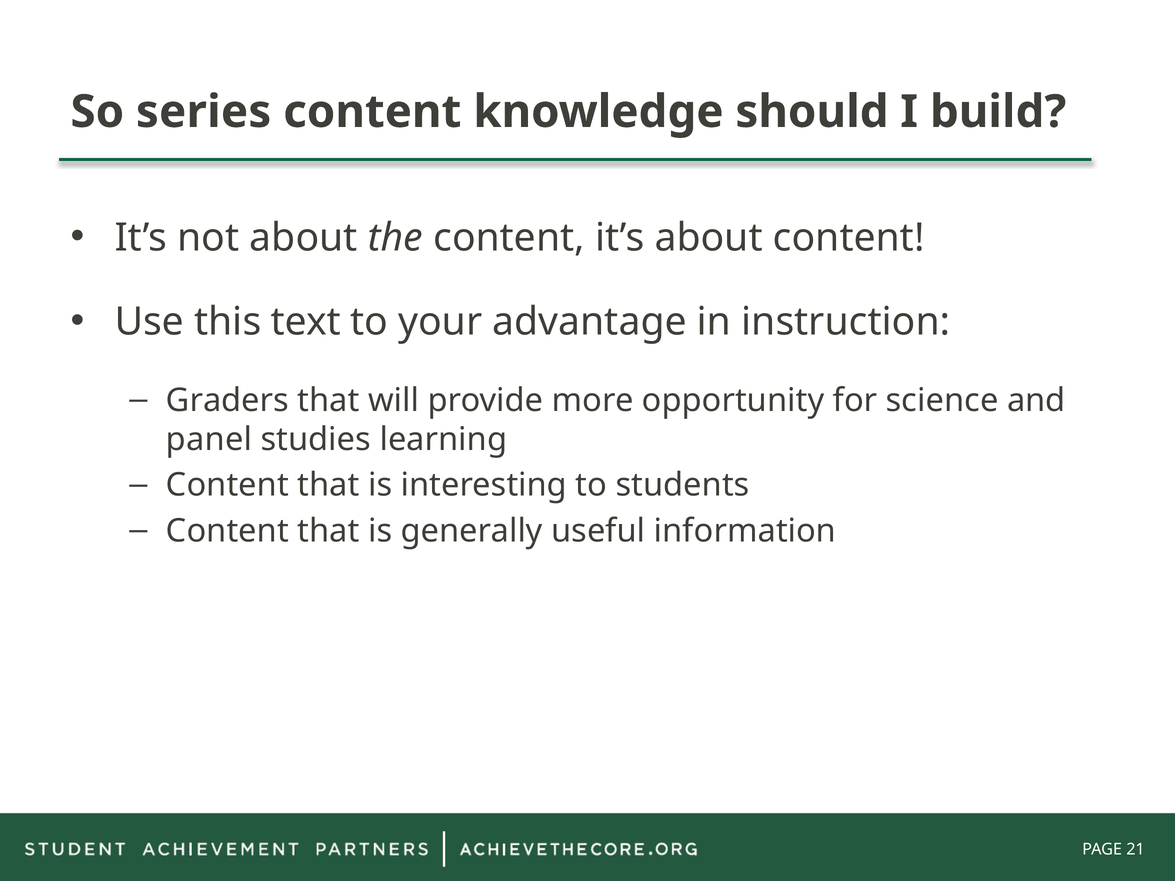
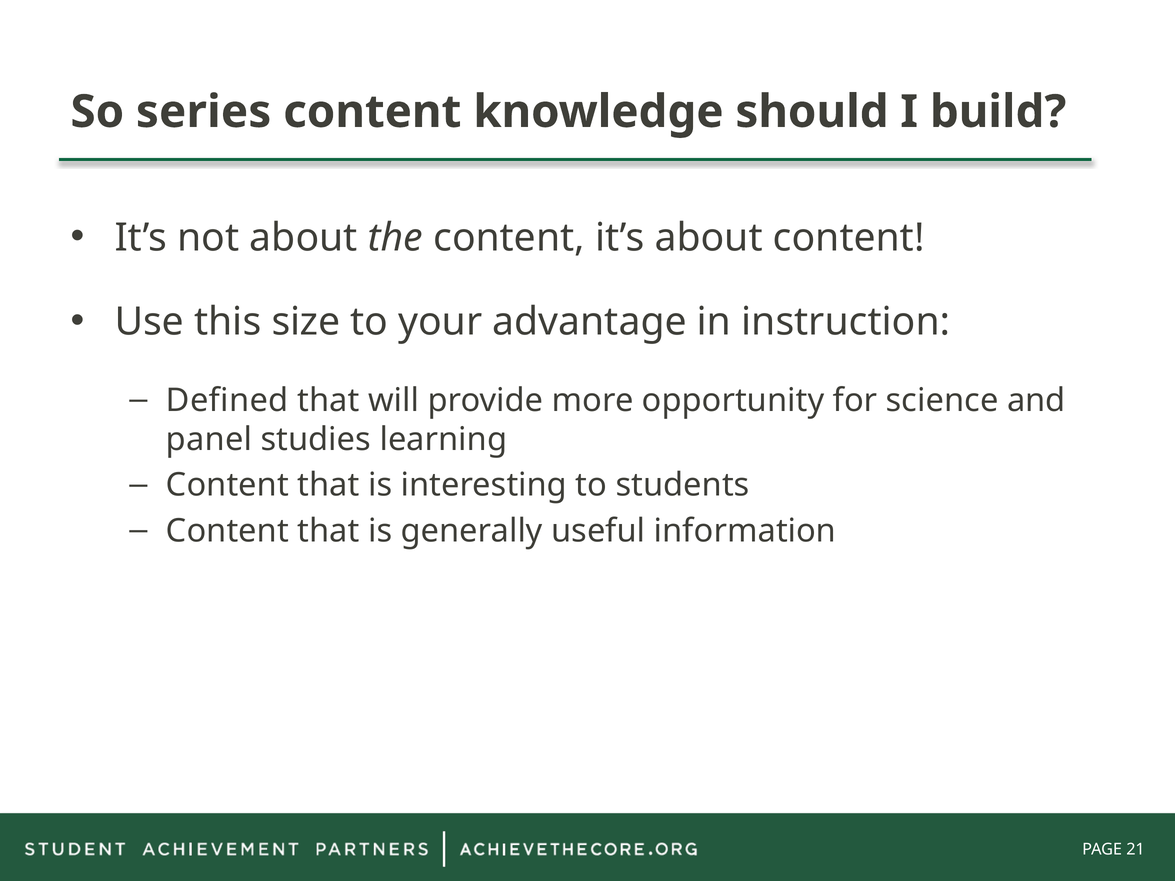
text: text -> size
Graders: Graders -> Defined
